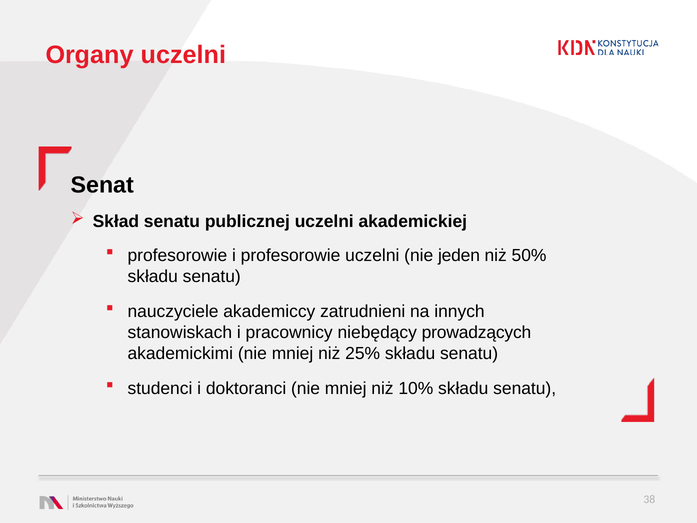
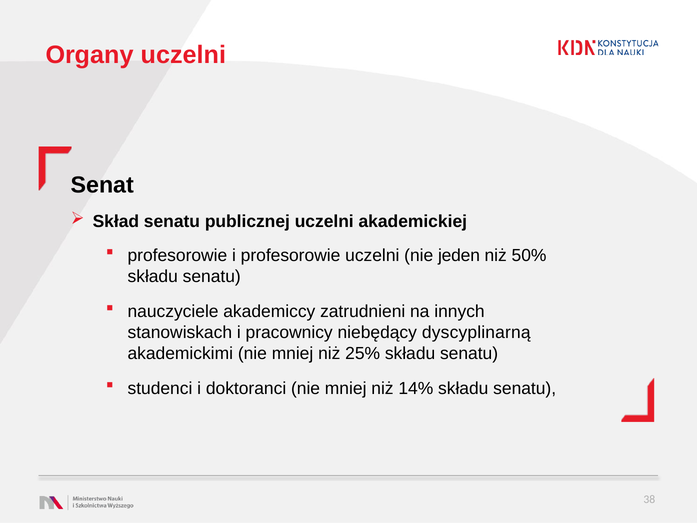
prowadzących: prowadzących -> dyscyplinarną
10%: 10% -> 14%
